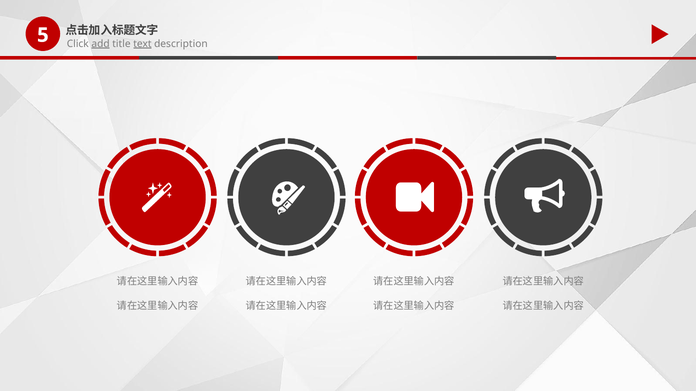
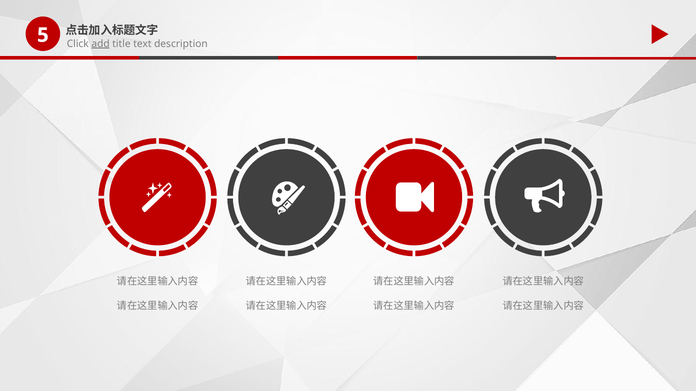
text underline: present -> none
